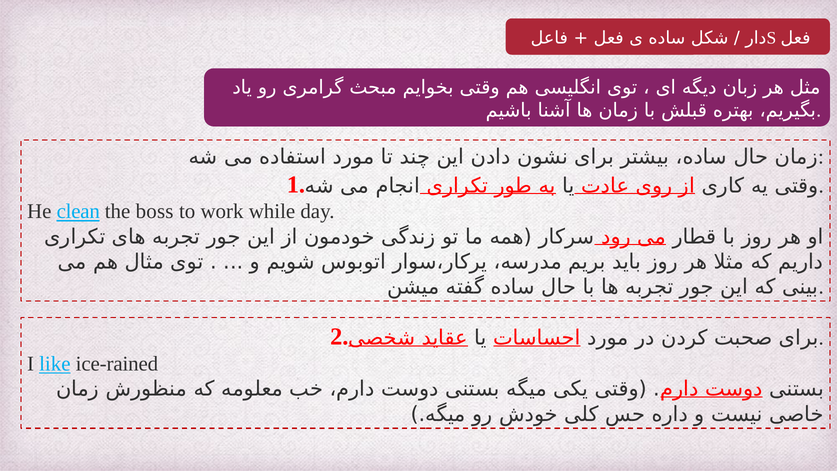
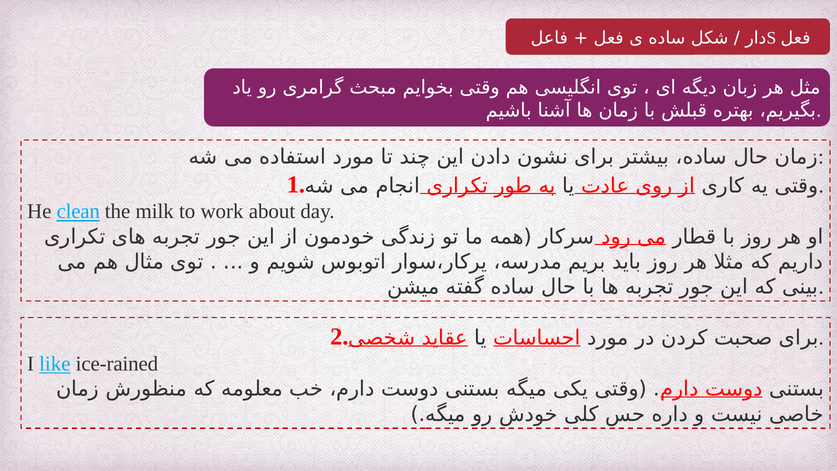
boss: boss -> milk
while: while -> about
